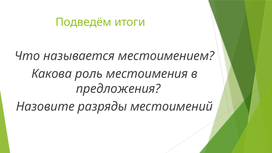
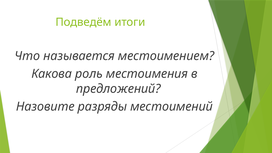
предложения: предложения -> предложений
